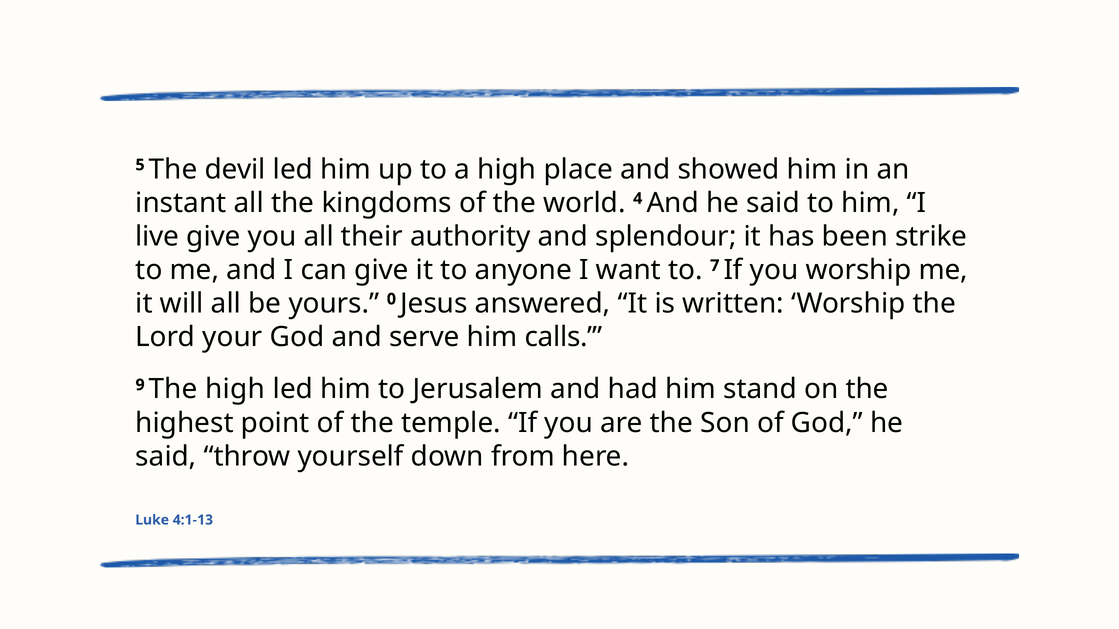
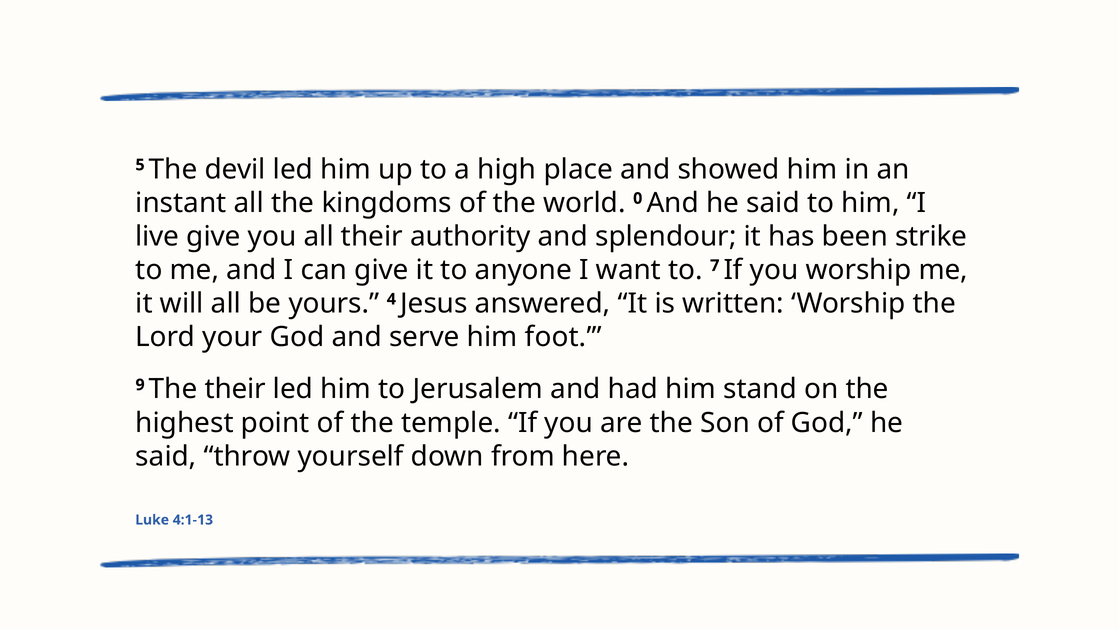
4: 4 -> 0
0: 0 -> 4
calls: calls -> foot
The high: high -> their
